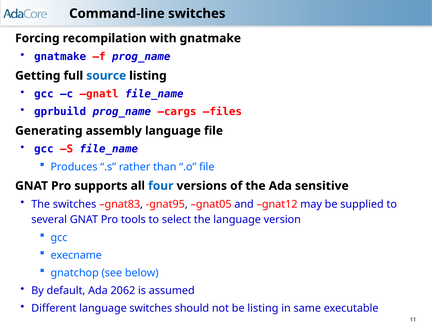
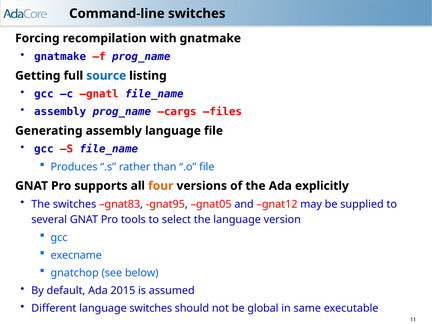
gprbuild at (60, 112): gprbuild -> assembly
four colour: blue -> orange
sensitive: sensitive -> explicitly
2062: 2062 -> 2015
be listing: listing -> global
